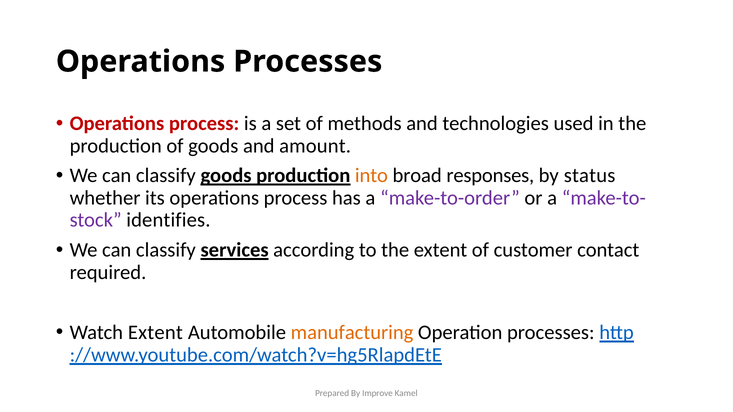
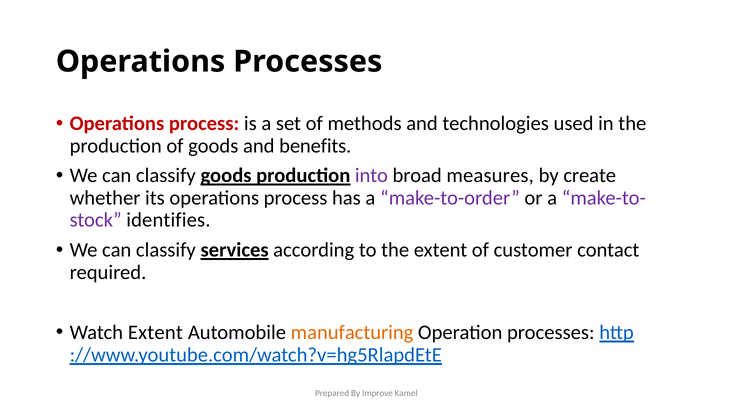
amount: amount -> benefits
into colour: orange -> purple
responses: responses -> measures
status: status -> create
